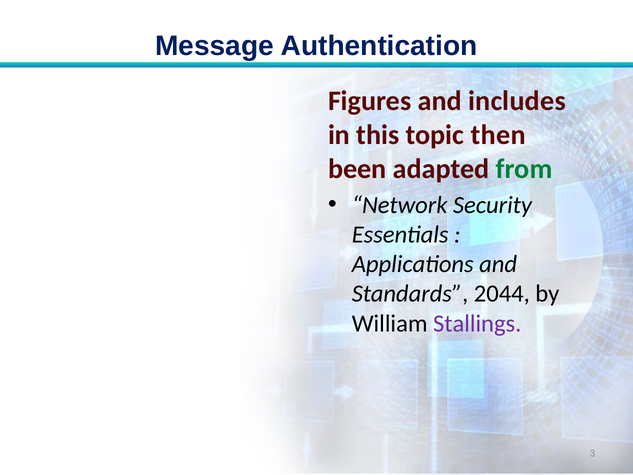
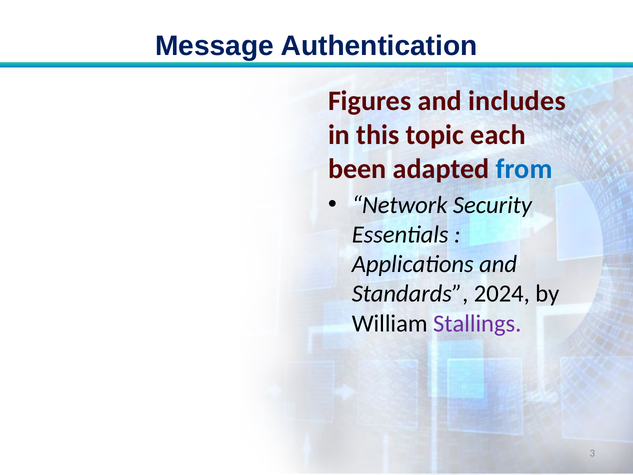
then: then -> each
from colour: green -> blue
2044: 2044 -> 2024
